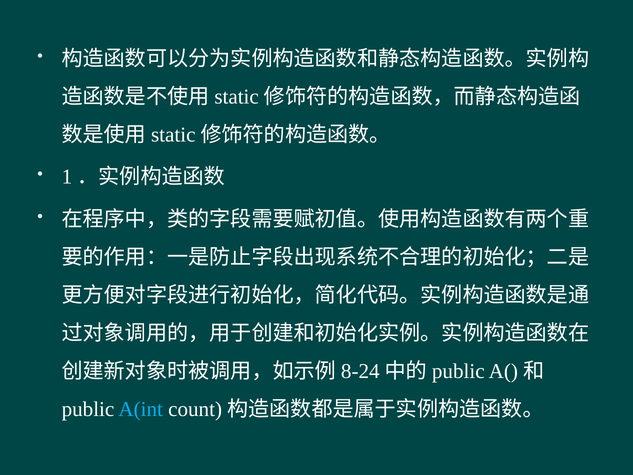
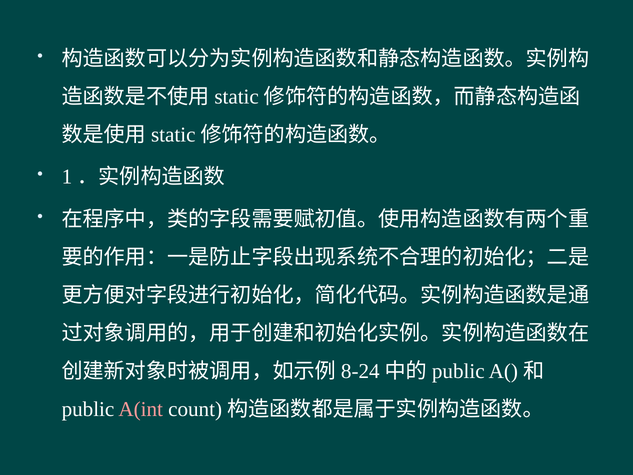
A(int colour: light blue -> pink
